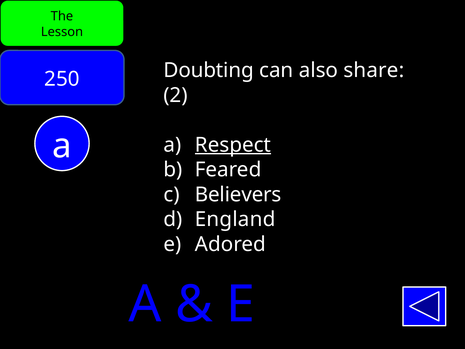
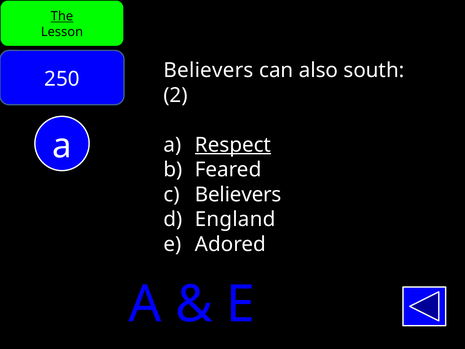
The underline: none -> present
Doubting at (209, 70): Doubting -> Believers
share: share -> south
